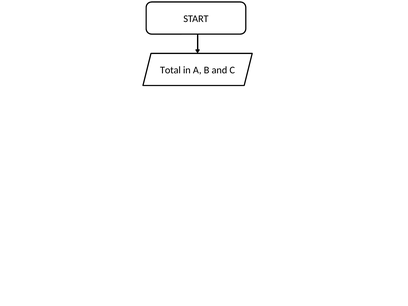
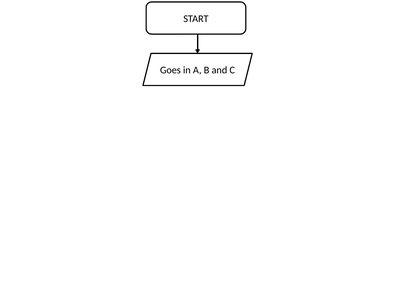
Total: Total -> Goes
